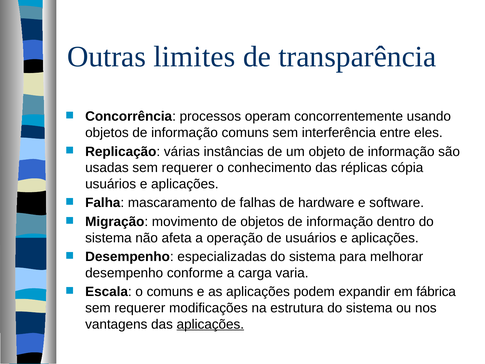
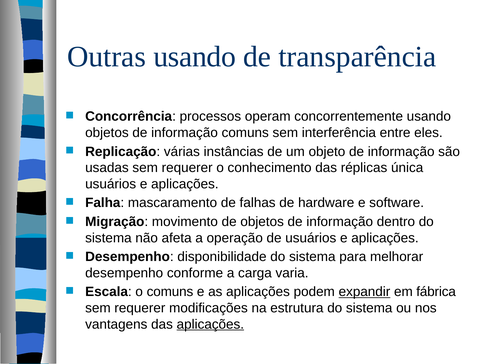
Outras limites: limites -> usando
cópia: cópia -> única
especializadas: especializadas -> disponibilidade
expandir underline: none -> present
